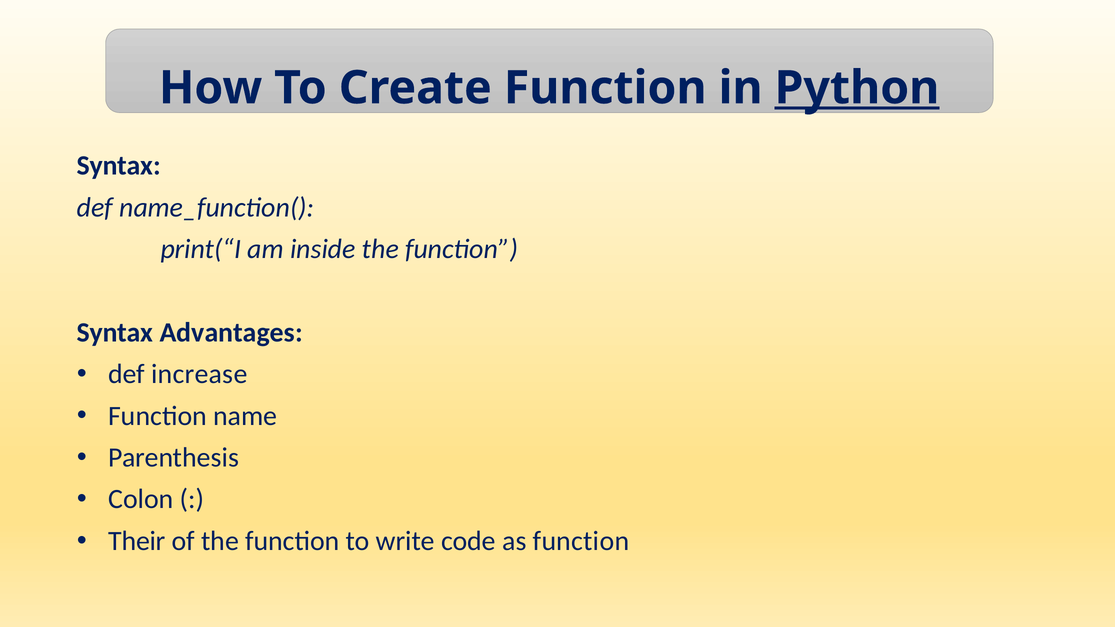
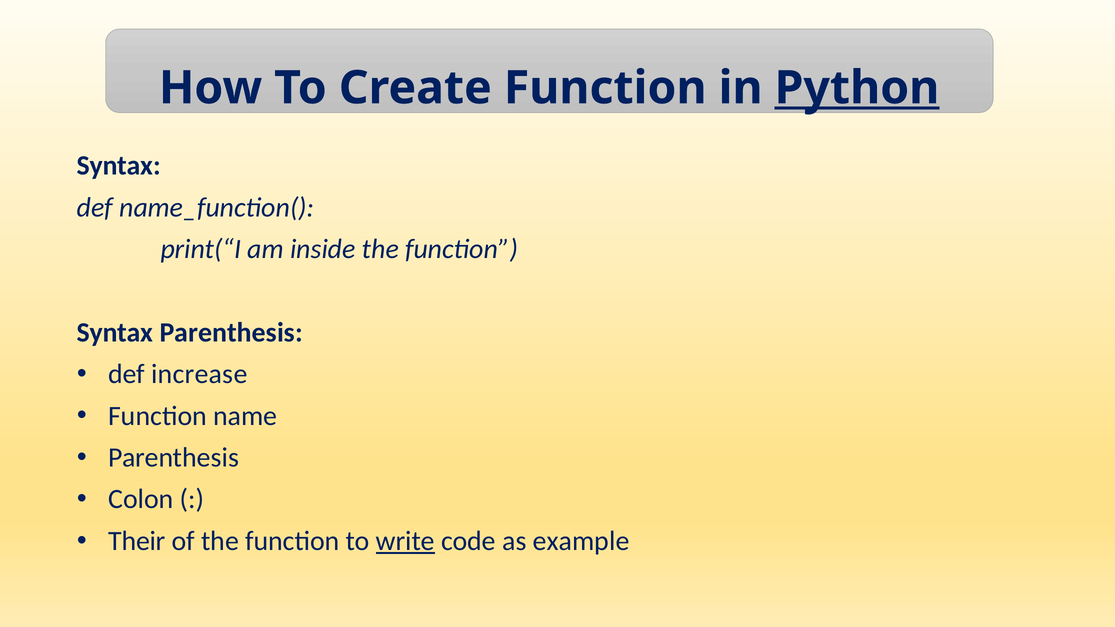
Syntax Advantages: Advantages -> Parenthesis
write underline: none -> present
as function: function -> example
